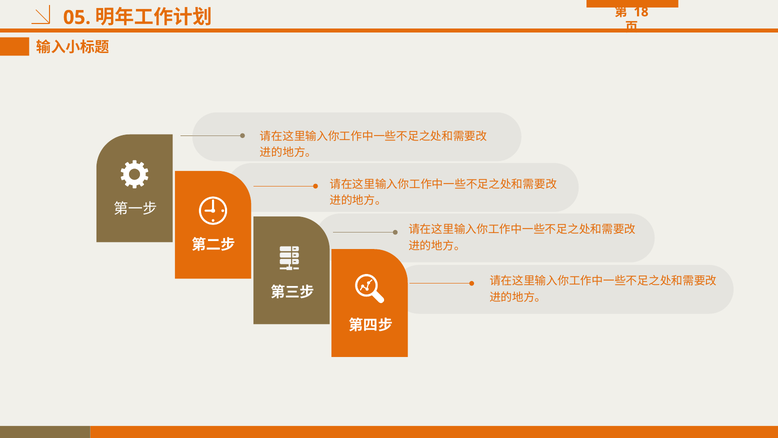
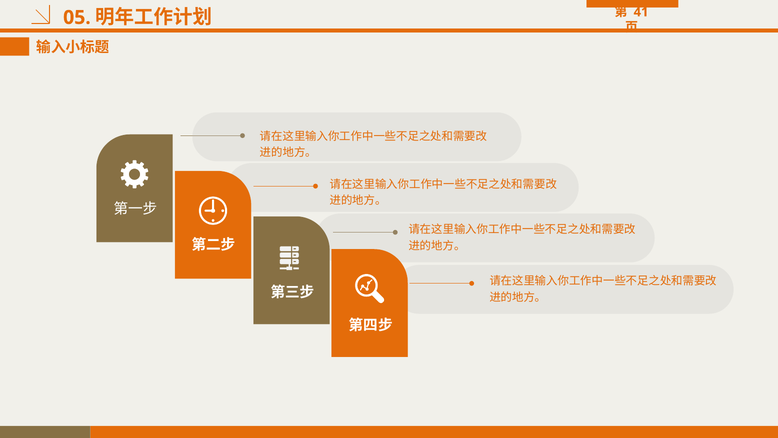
18: 18 -> 41
